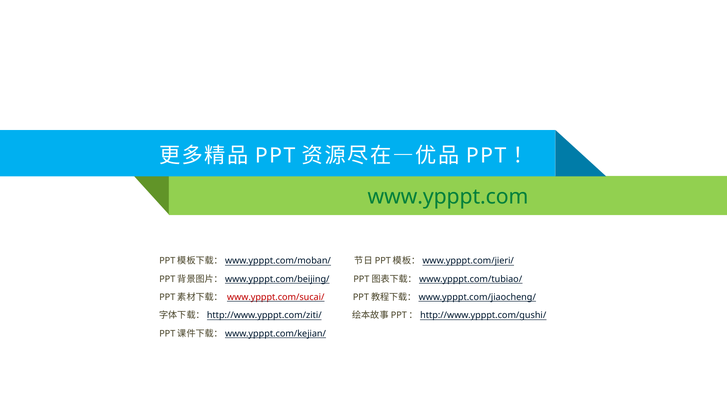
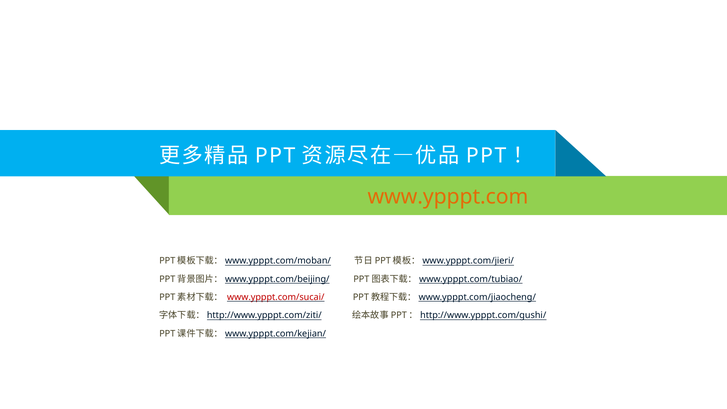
www.ypppt.com colour: green -> orange
